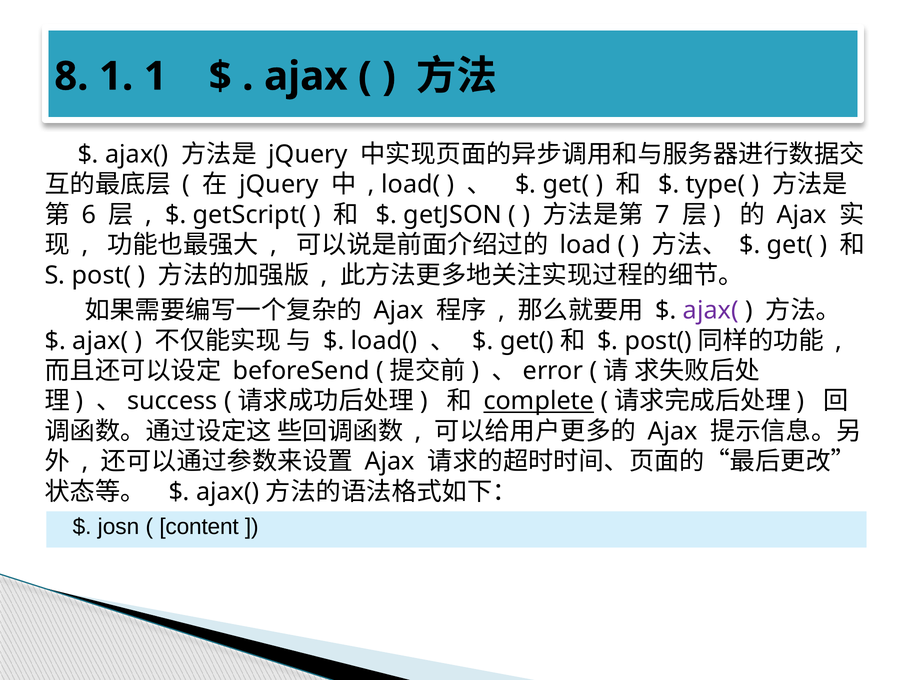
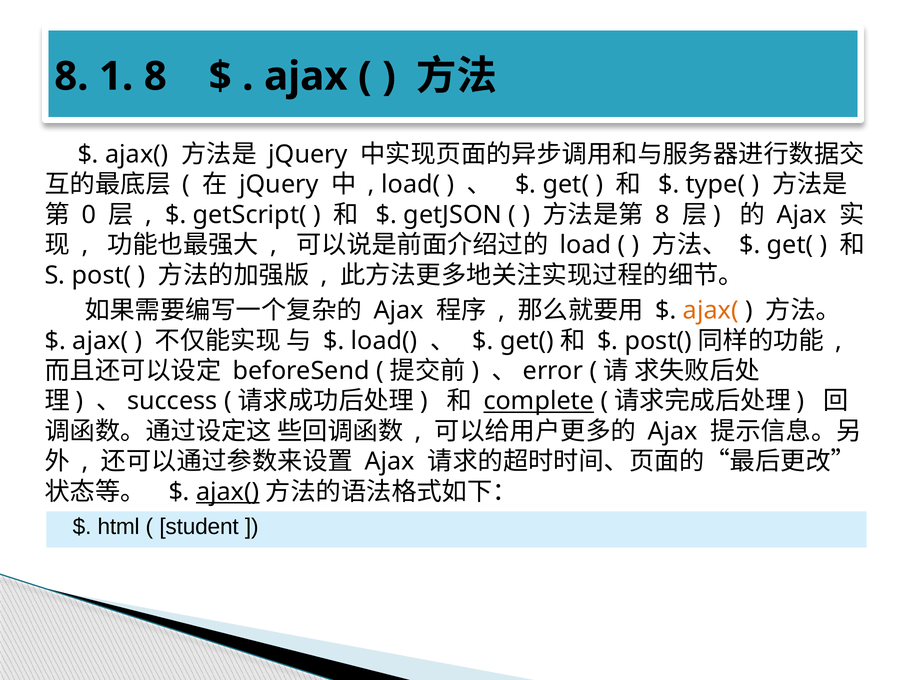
1 1: 1 -> 8
6: 6 -> 0
7 at (662, 215): 7 -> 8
ajax( at (711, 310) colour: purple -> orange
ajax( at (228, 492) underline: none -> present
josn: josn -> html
content: content -> student
